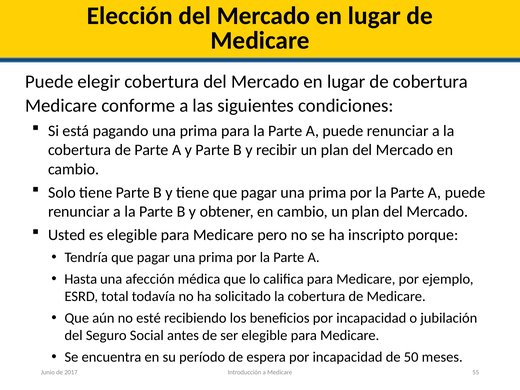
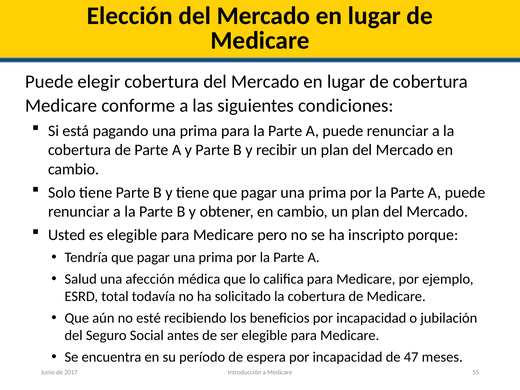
Hasta: Hasta -> Salud
50: 50 -> 47
